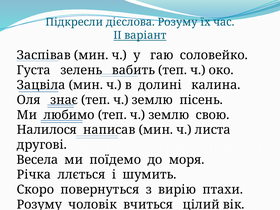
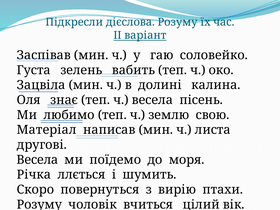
знає теп ч землю: землю -> весела
Налилося: Налилося -> Матеріал
